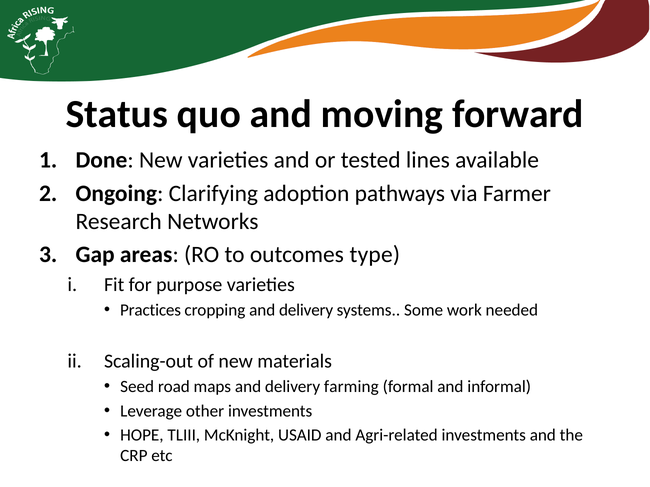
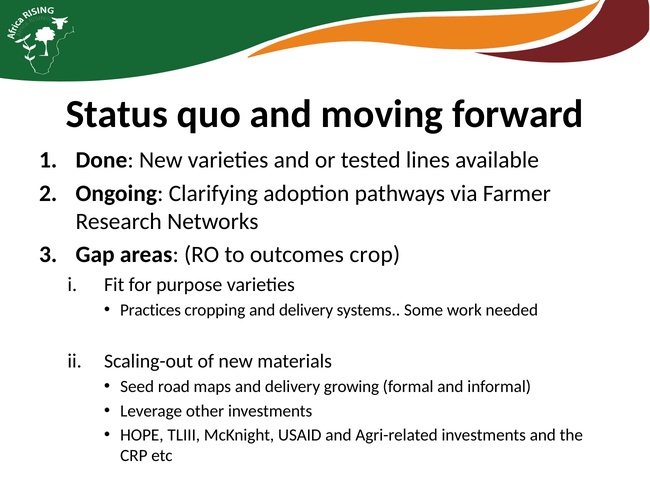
type: type -> crop
farming: farming -> growing
